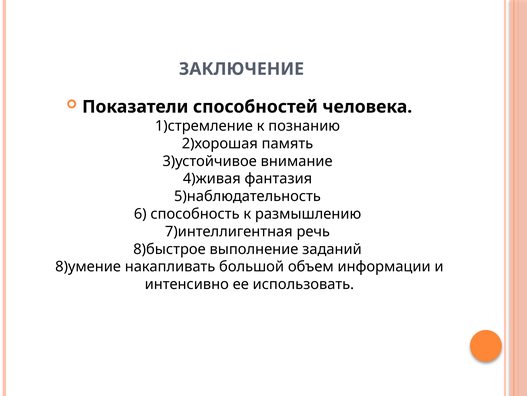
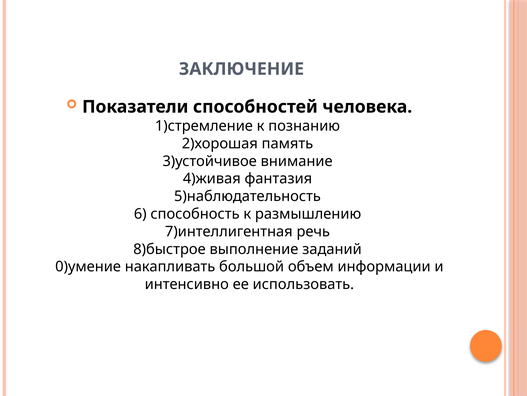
8)умение: 8)умение -> 0)умение
